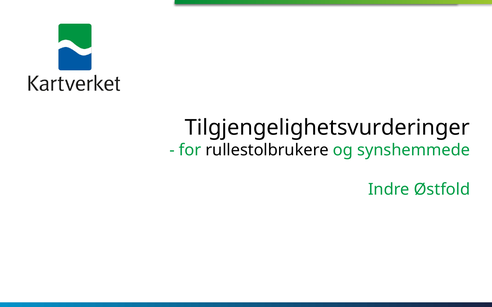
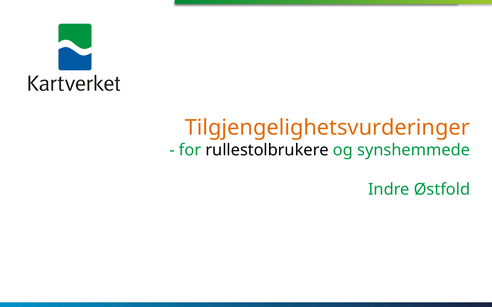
Tilgjengelighetsvurderinger colour: black -> orange
